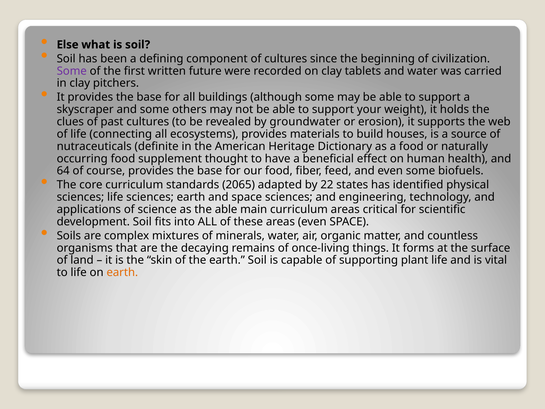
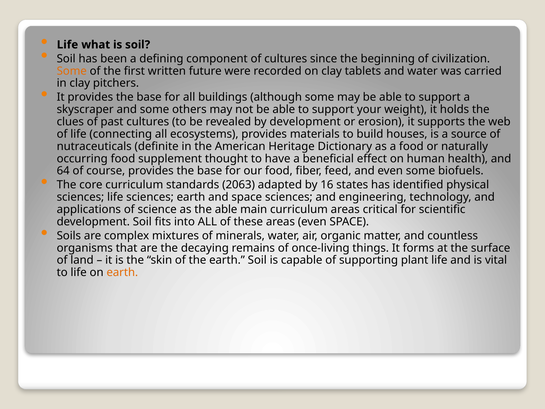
Else at (68, 45): Else -> Life
Some at (72, 71) colour: purple -> orange
by groundwater: groundwater -> development
2065: 2065 -> 2063
22: 22 -> 16
